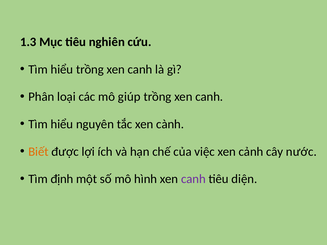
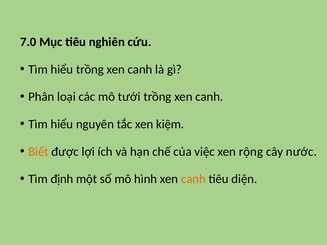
1.3: 1.3 -> 7.0
giúp: giúp -> tưới
cành: cành -> kiệm
cảnh: cảnh -> rộng
canh at (193, 179) colour: purple -> orange
